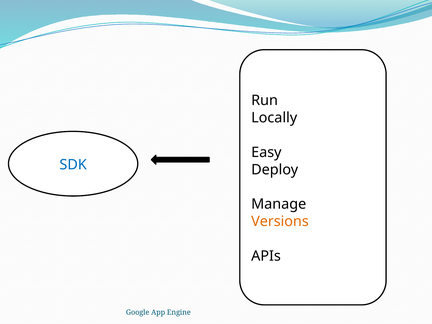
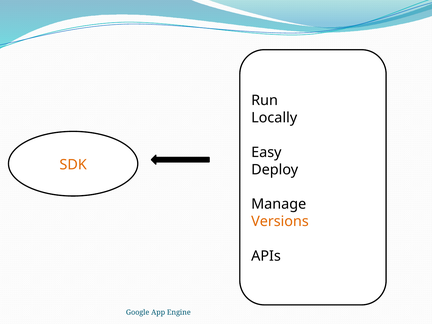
SDK colour: blue -> orange
